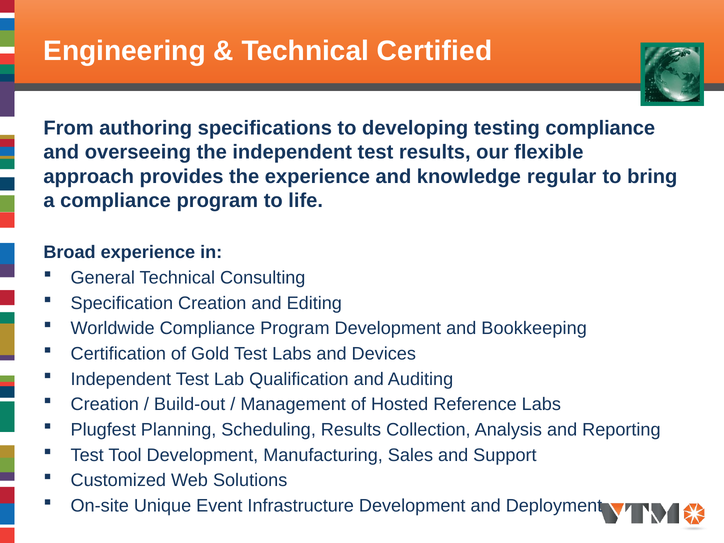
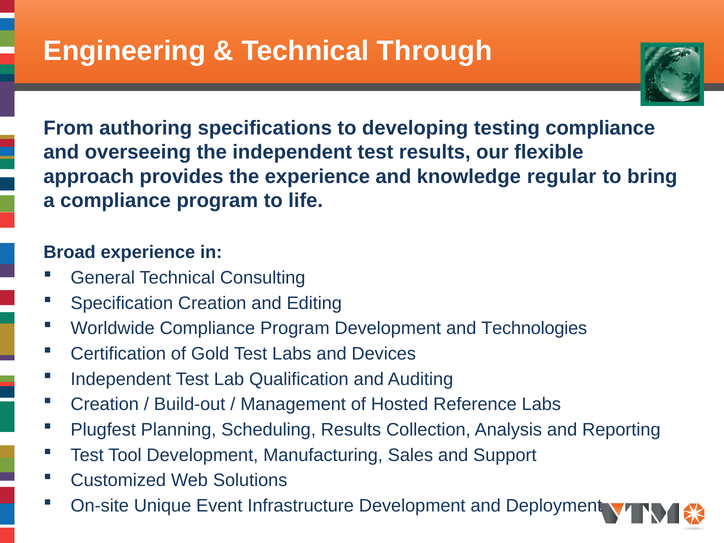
Certified: Certified -> Through
Bookkeeping: Bookkeeping -> Technologies
